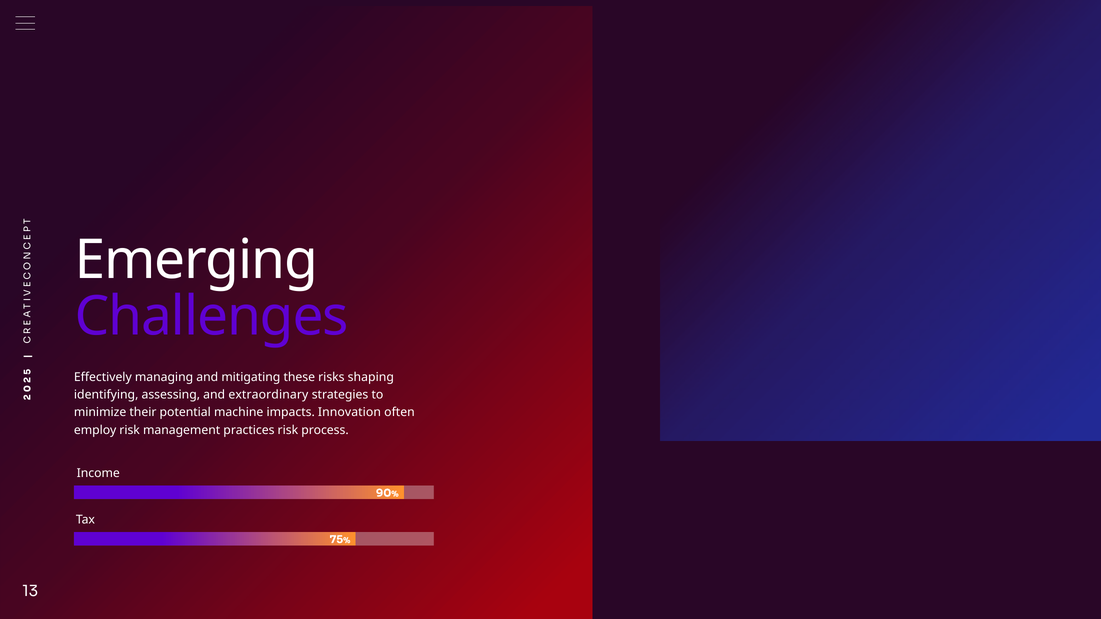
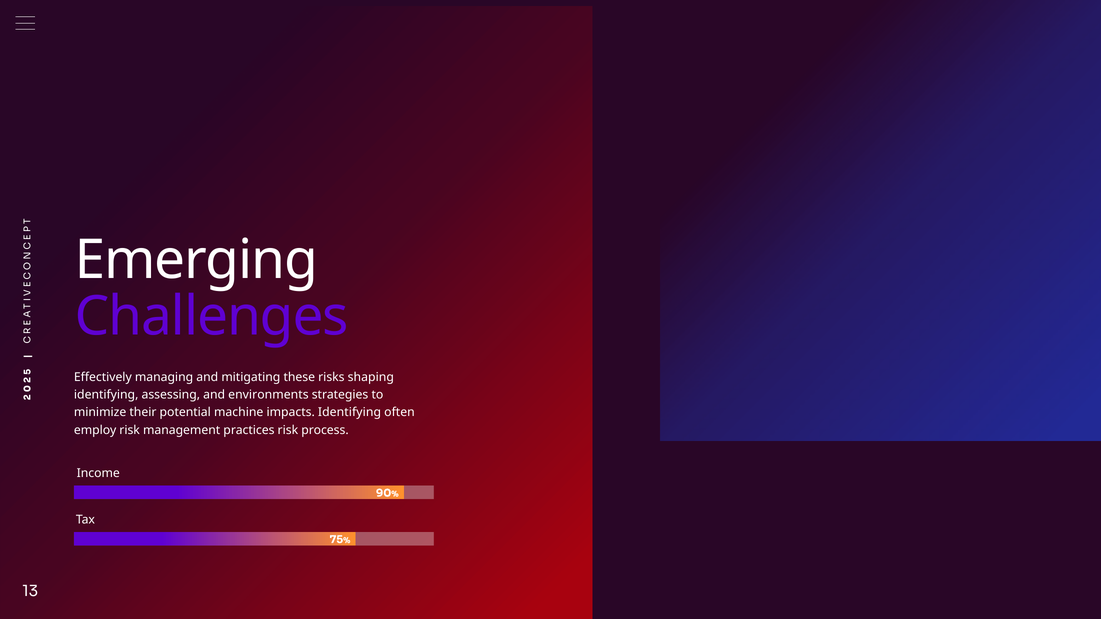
extraordinary: extraordinary -> environments
impacts Innovation: Innovation -> Identifying
